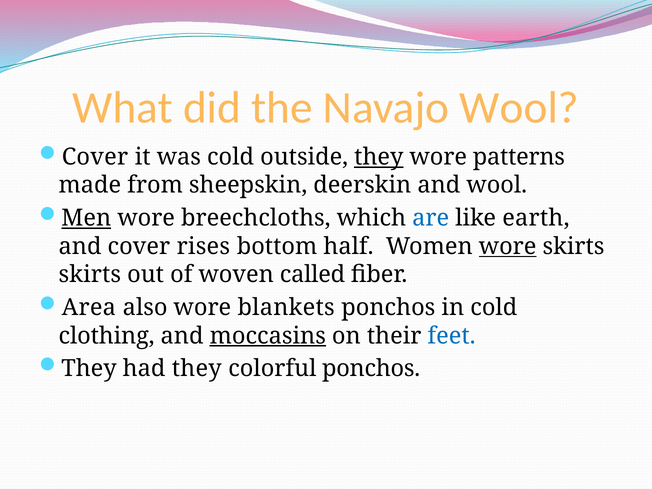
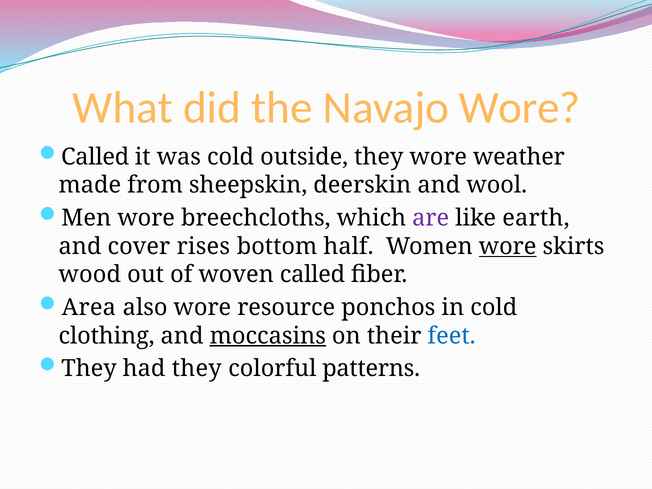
Navajo Wool: Wool -> Wore
Cover at (95, 157): Cover -> Called
they at (379, 157) underline: present -> none
patterns: patterns -> weather
Men underline: present -> none
are colour: blue -> purple
skirts at (90, 275): skirts -> wood
blankets: blankets -> resource
colorful ponchos: ponchos -> patterns
